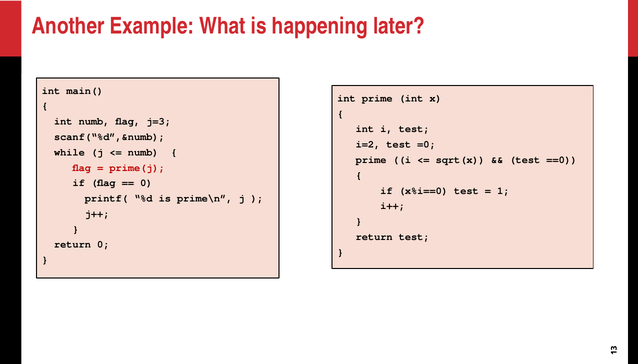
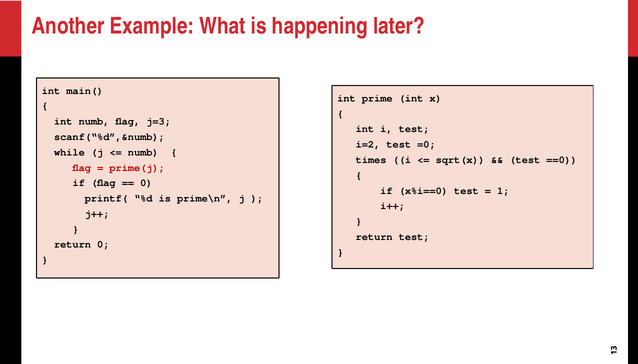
prime at (371, 160): prime -> times
